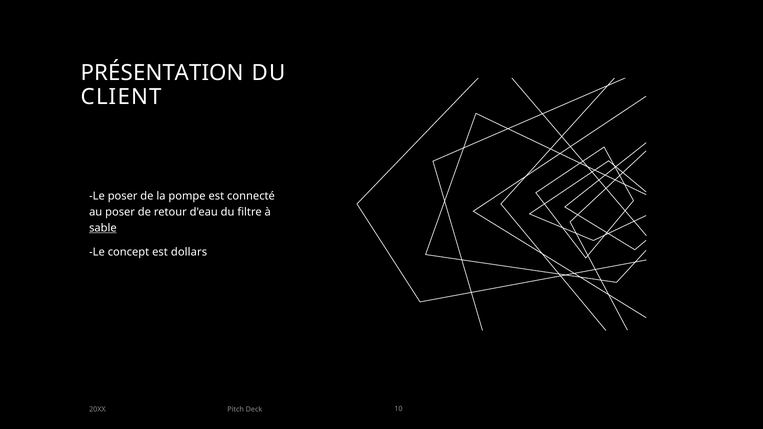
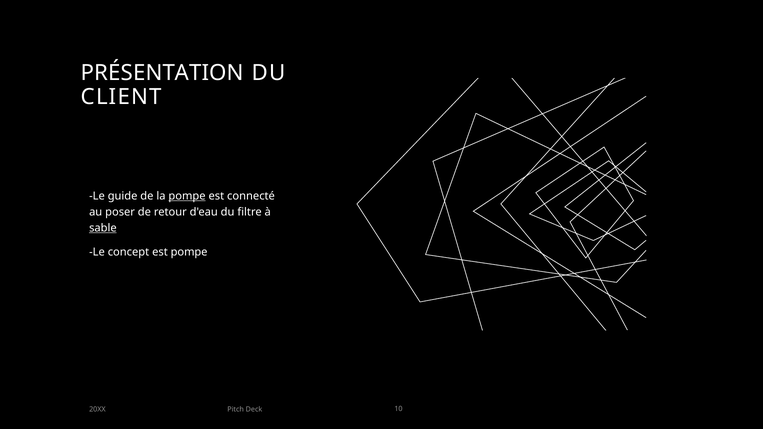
Le poser: poser -> guide
pompe at (187, 196) underline: none -> present
est dollars: dollars -> pompe
